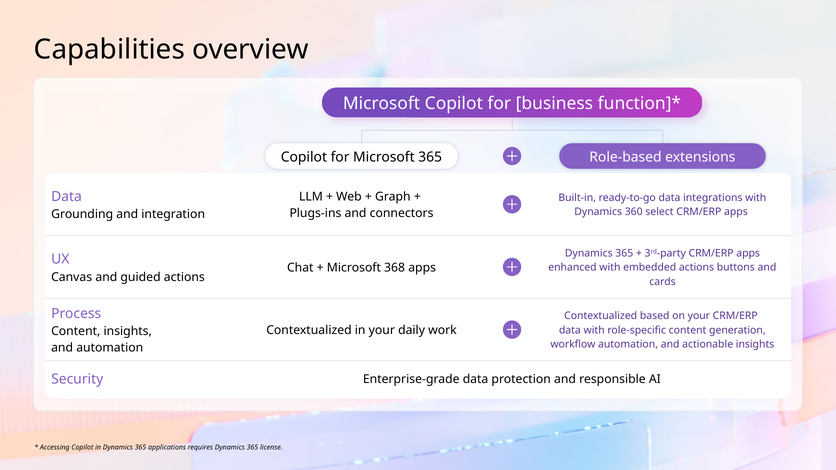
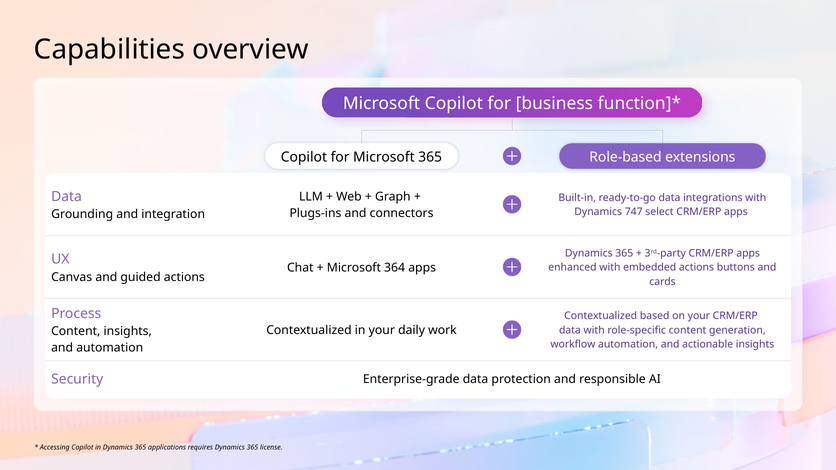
360: 360 -> 747
368: 368 -> 364
